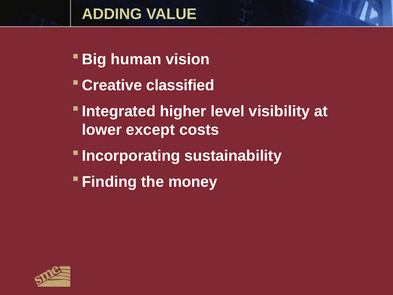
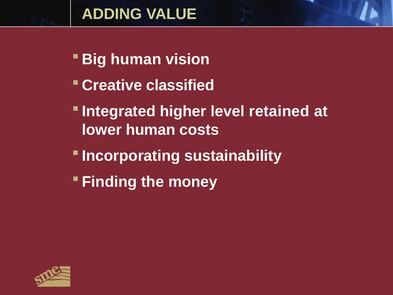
visibility: visibility -> retained
lower except: except -> human
